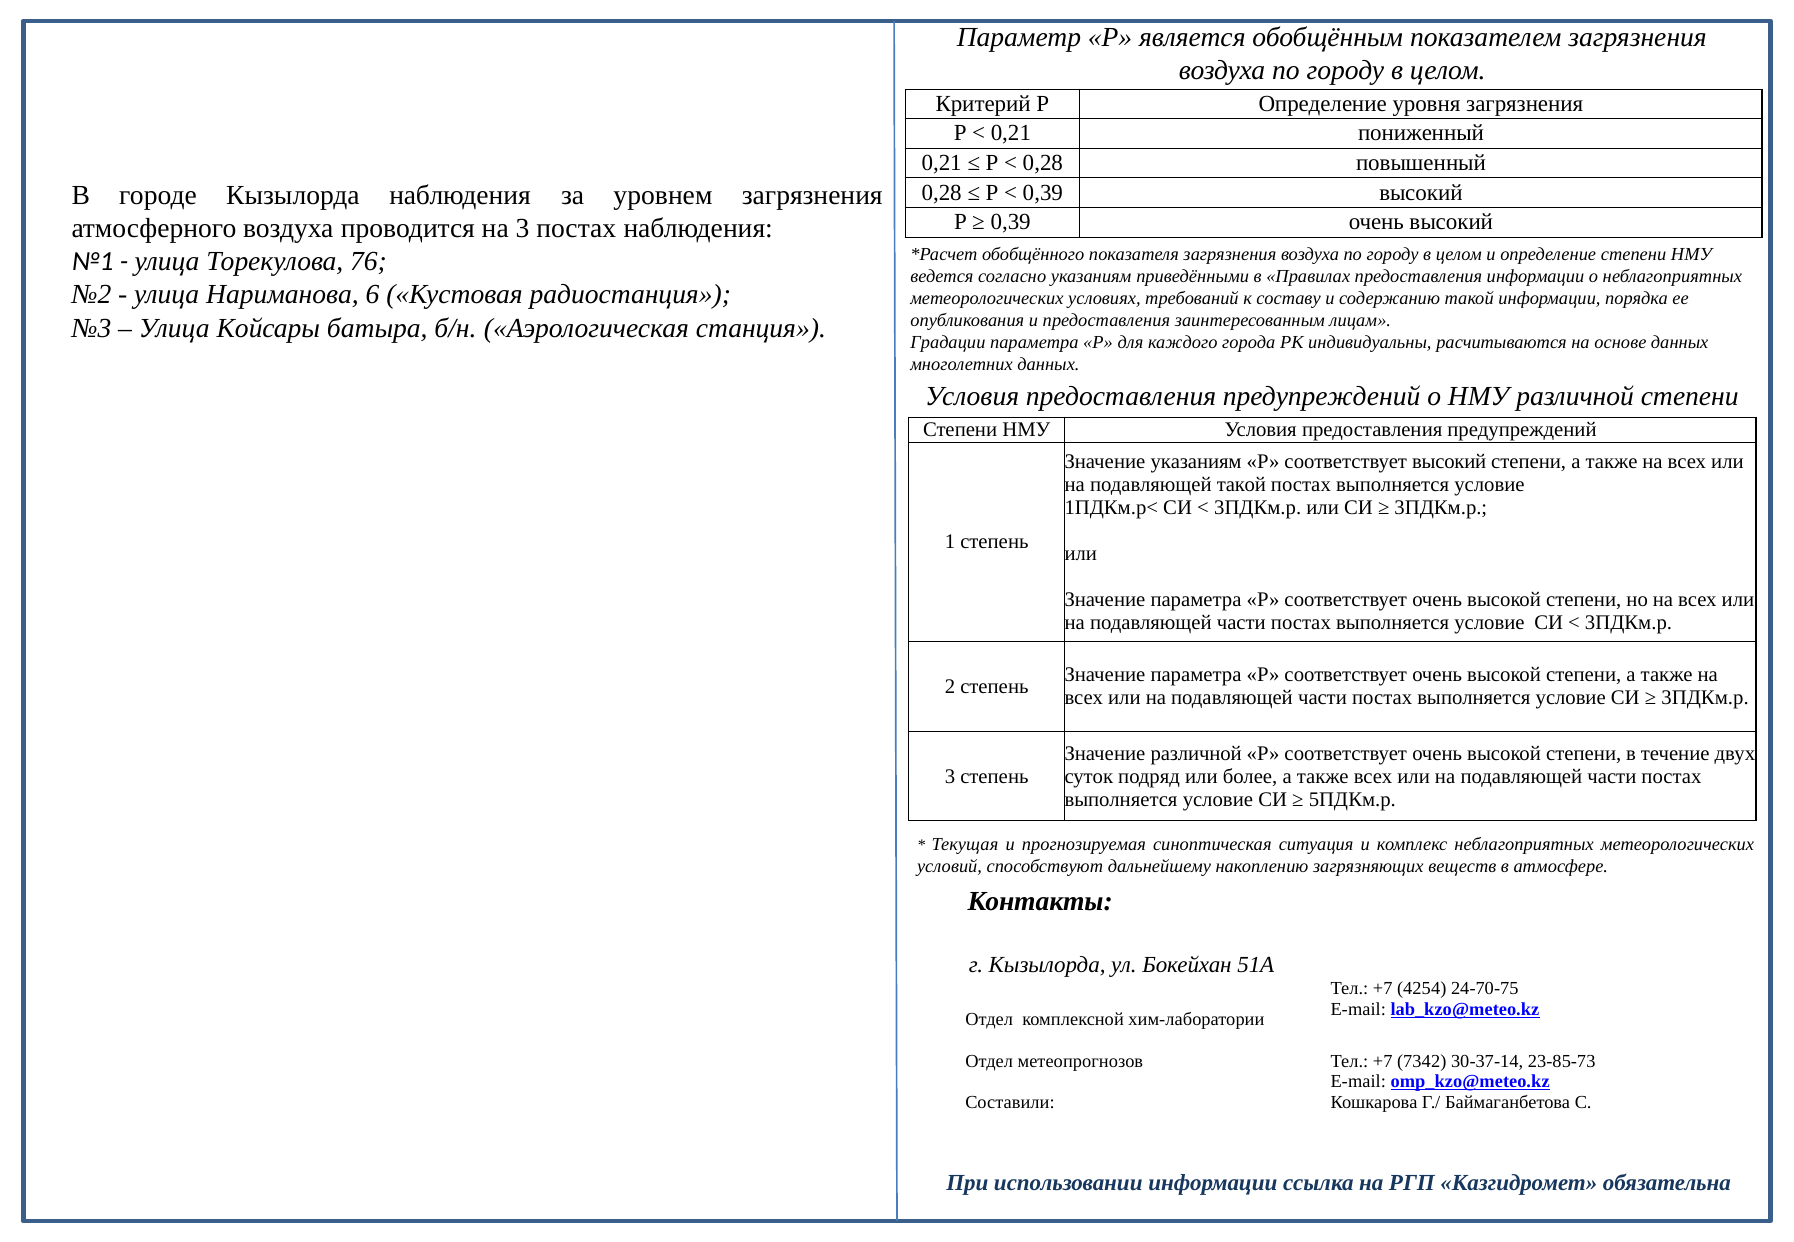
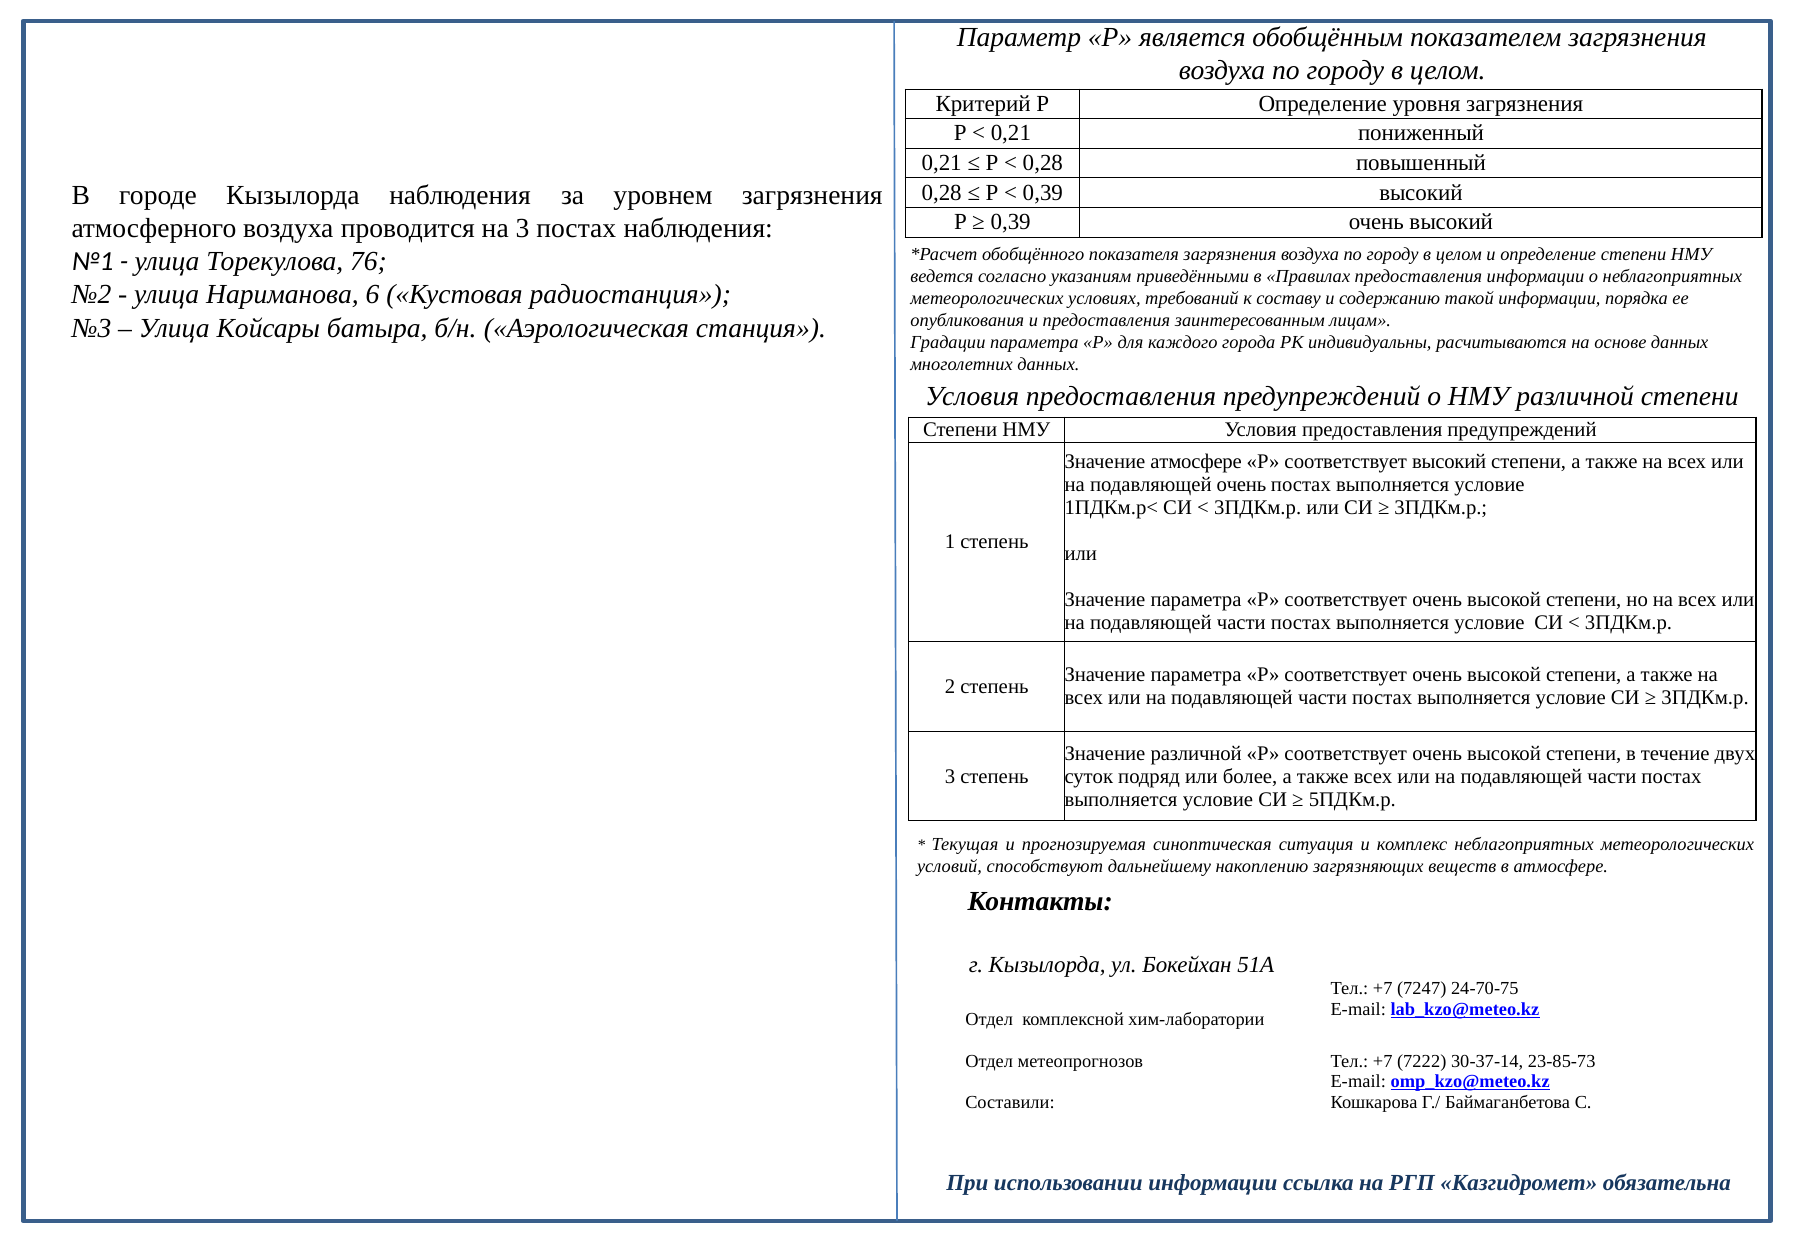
Значение указаниям: указаниям -> атмосфере
подавляющей такой: такой -> очень
4254: 4254 -> 7247
7342: 7342 -> 7222
